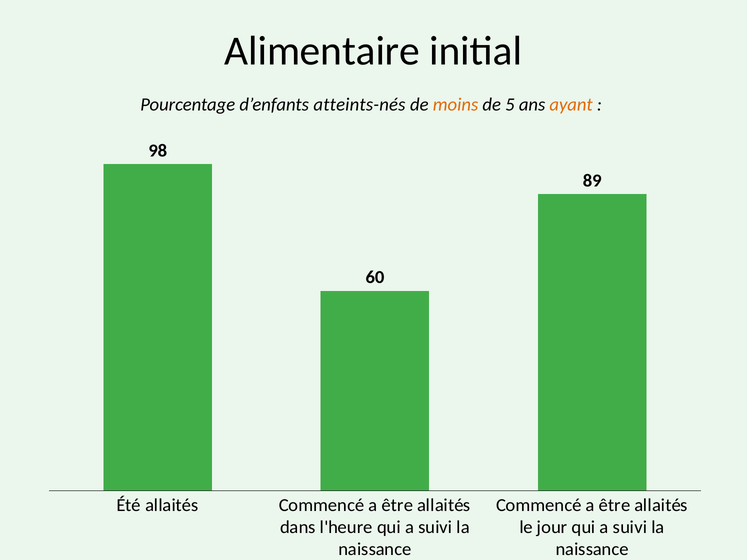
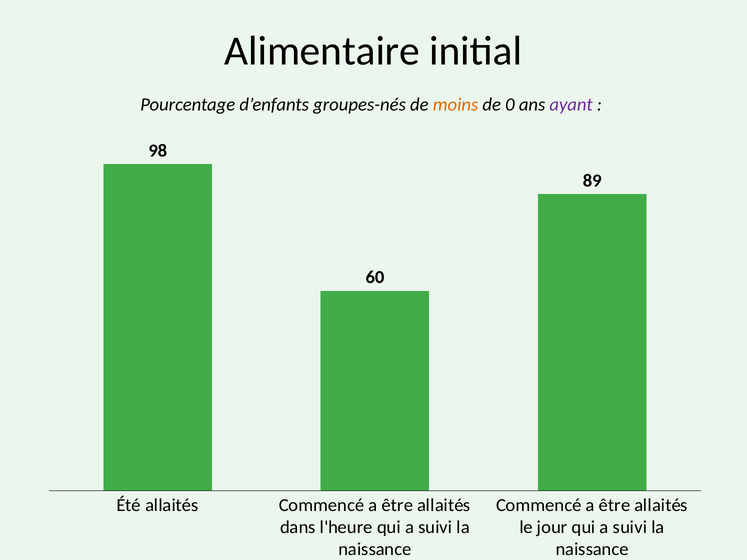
atteints-nés: atteints-nés -> groupes-nés
5: 5 -> 0
ayant colour: orange -> purple
